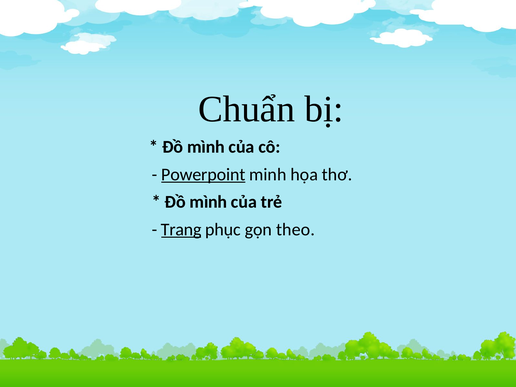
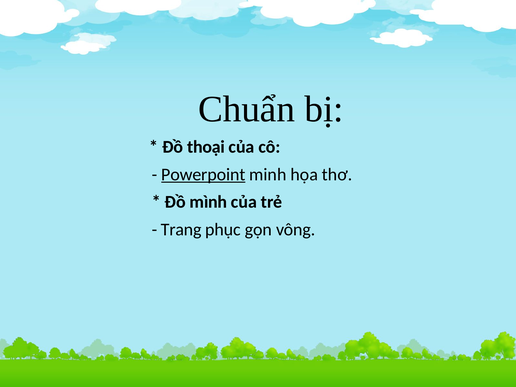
mình at (206, 147): mình -> thoại
Trang underline: present -> none
theo: theo -> vông
